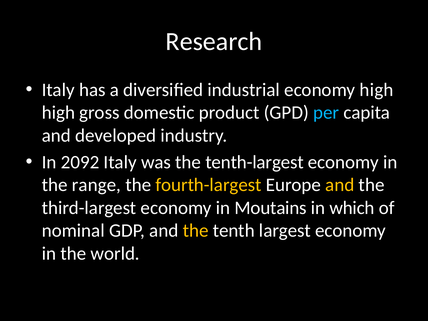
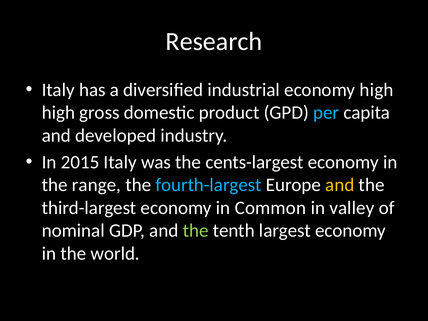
2092: 2092 -> 2015
tenth-largest: tenth-largest -> cents-largest
fourth-largest colour: yellow -> light blue
Moutains: Moutains -> Common
which: which -> valley
the at (196, 231) colour: yellow -> light green
